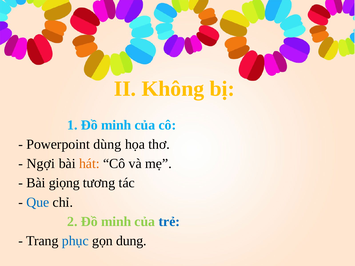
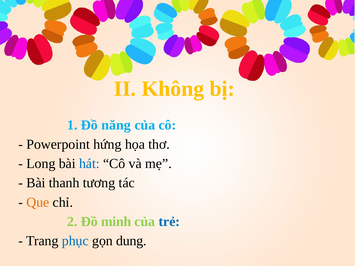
1 Đồ minh: minh -> năng
dùng: dùng -> hứng
Ngợi: Ngợi -> Long
hát colour: orange -> blue
giọng: giọng -> thanh
Que colour: blue -> orange
